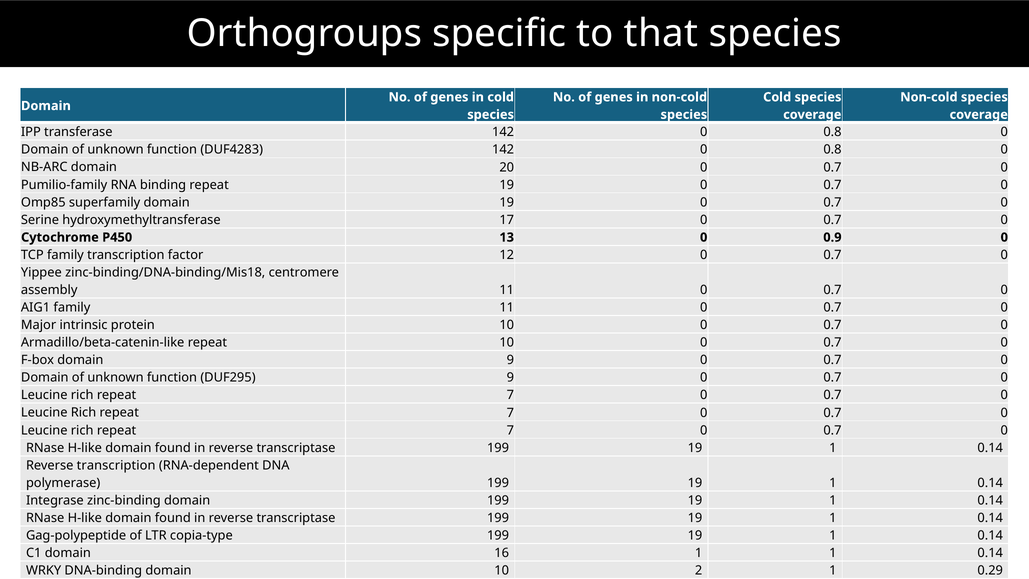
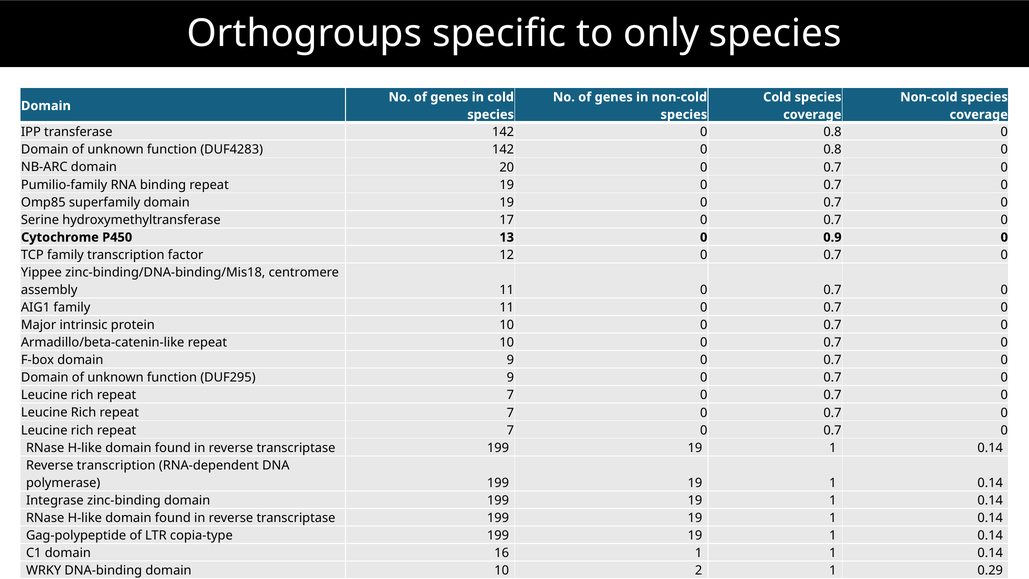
that: that -> only
